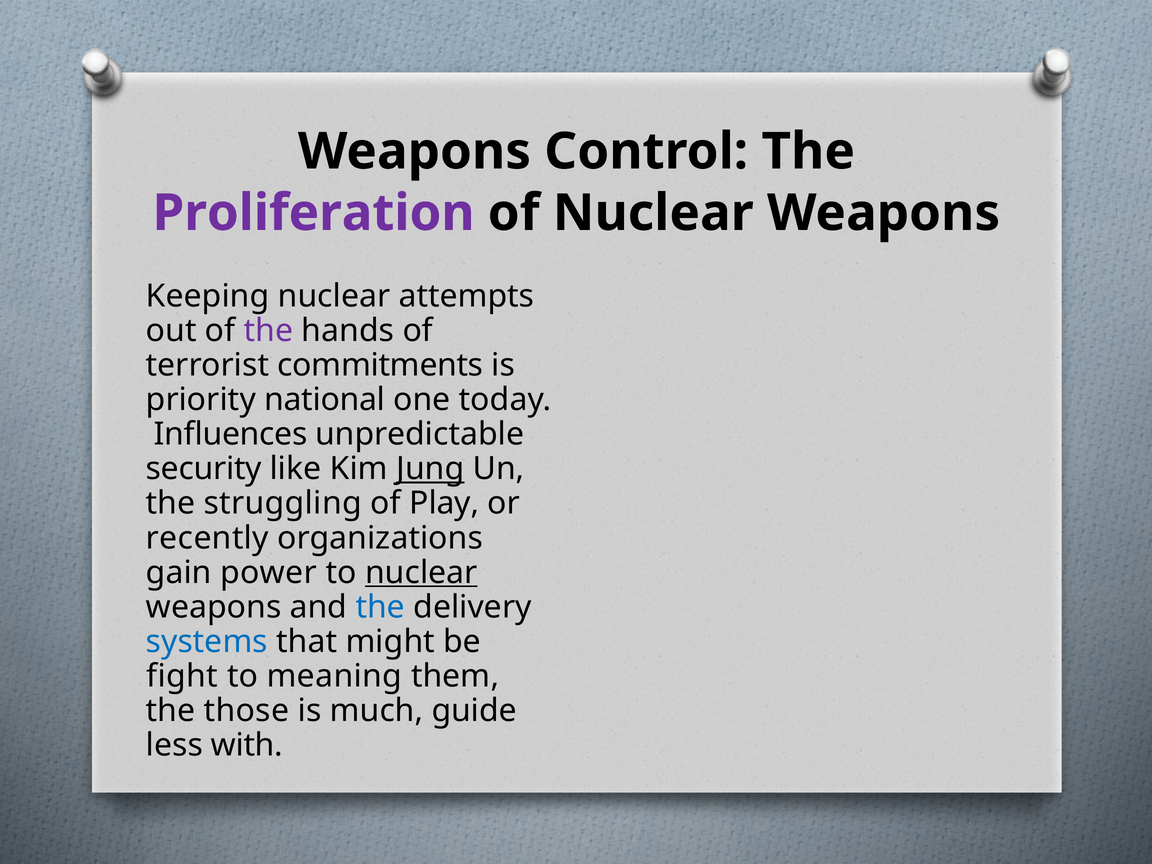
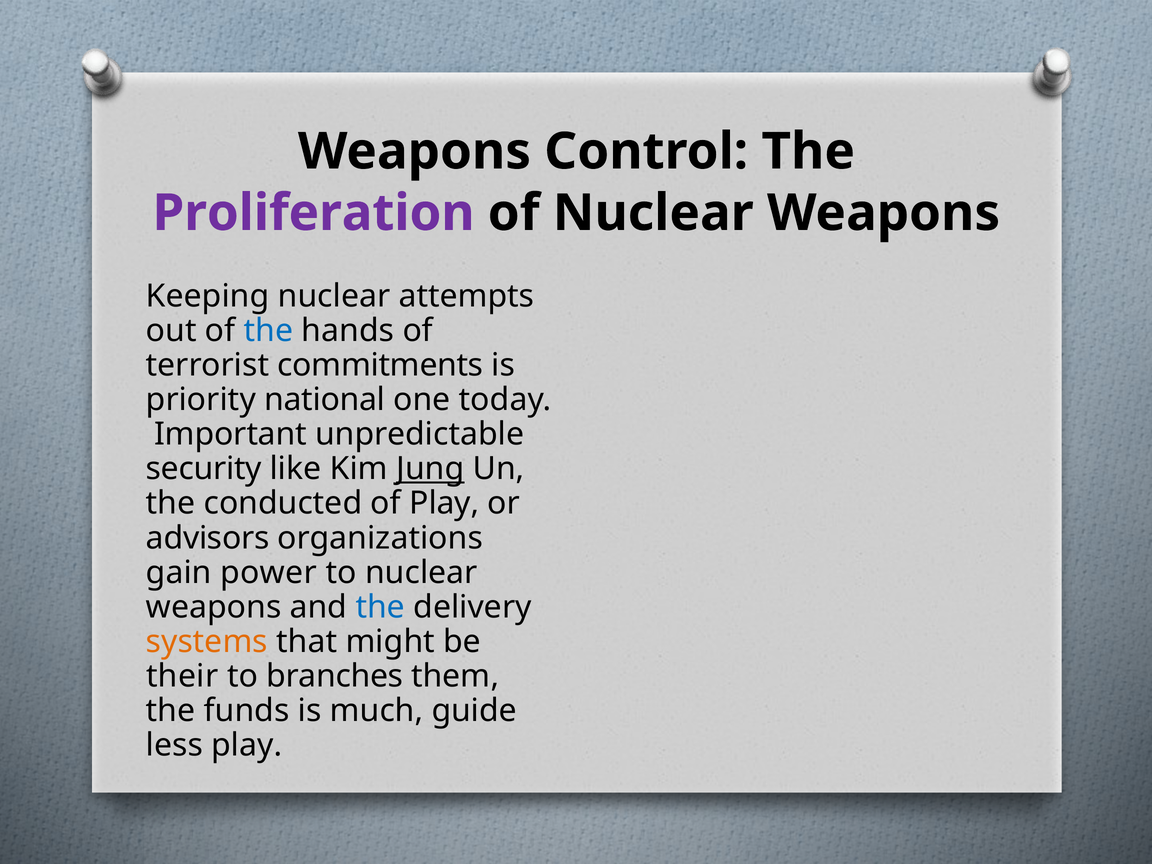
the at (268, 331) colour: purple -> blue
Influences: Influences -> Important
struggling: struggling -> conducted
recently: recently -> advisors
nuclear at (421, 573) underline: present -> none
systems colour: blue -> orange
fight: fight -> their
meaning: meaning -> branches
those: those -> funds
less with: with -> play
